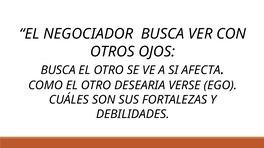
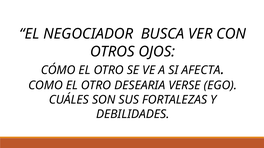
BUSCA at (58, 70): BUSCA -> CÓMO
